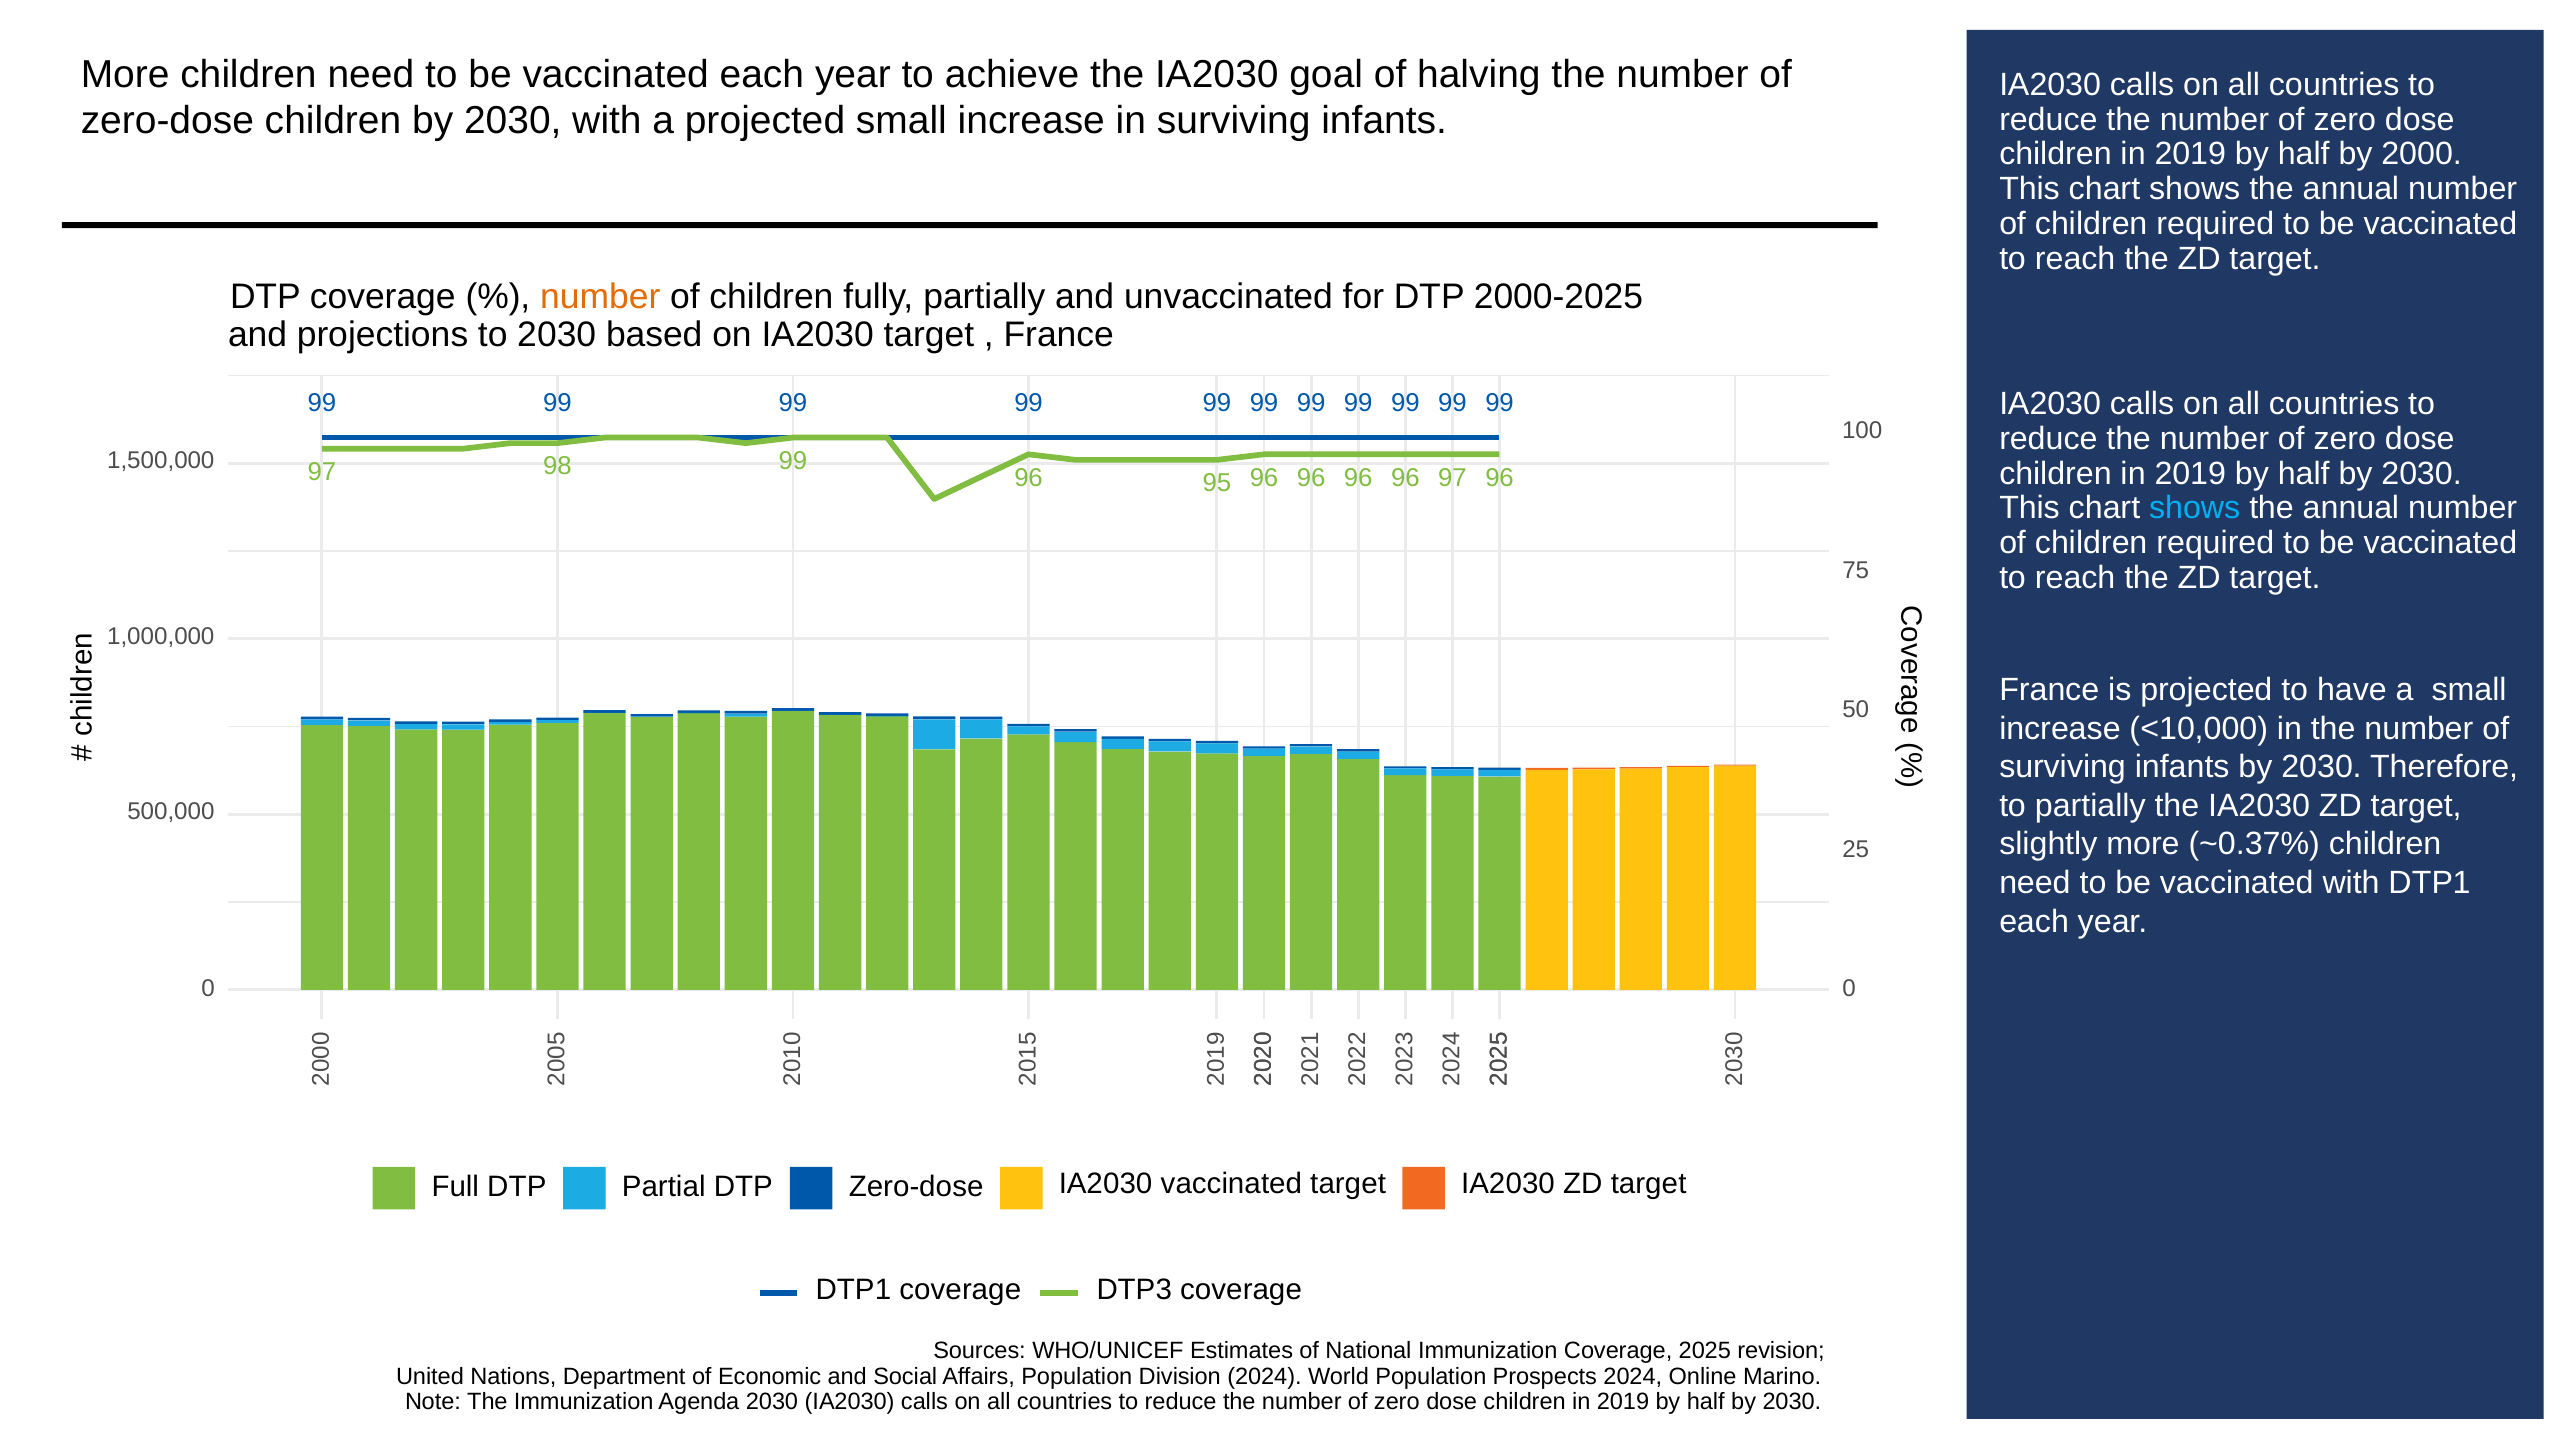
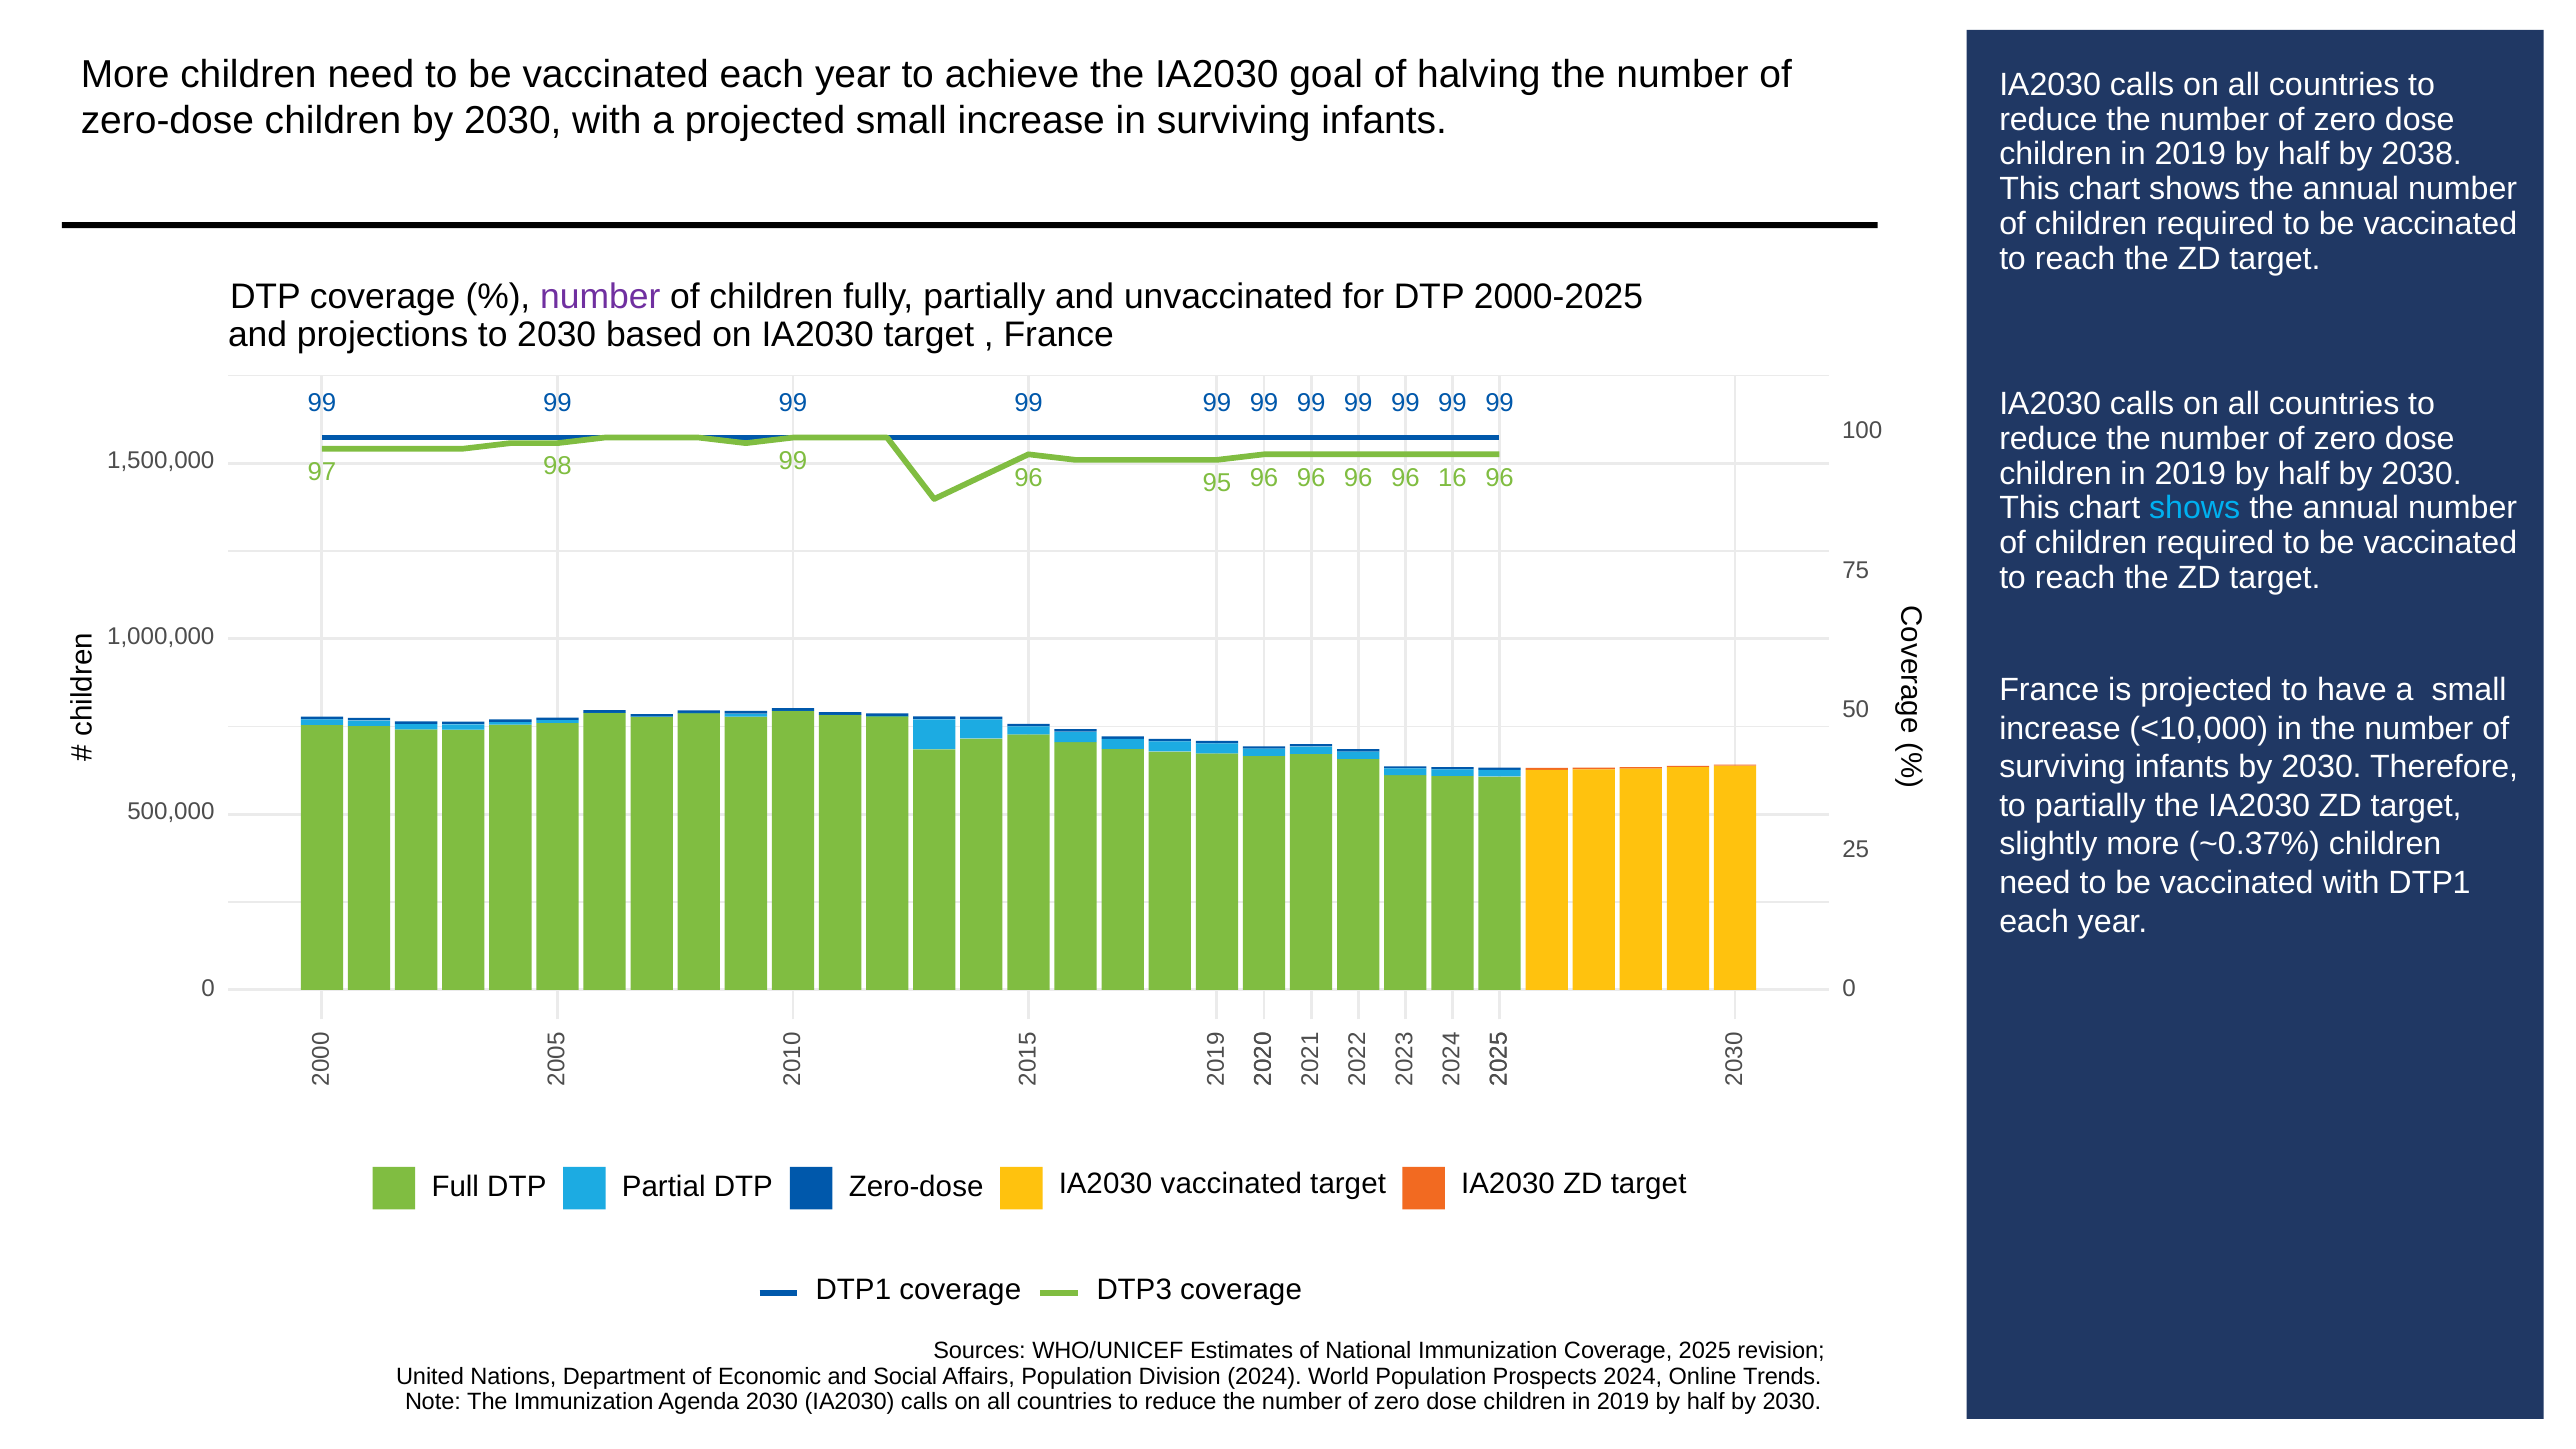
2000: 2000 -> 2038
number at (600, 297) colour: orange -> purple
96 97: 97 -> 16
Marino: Marino -> Trends
